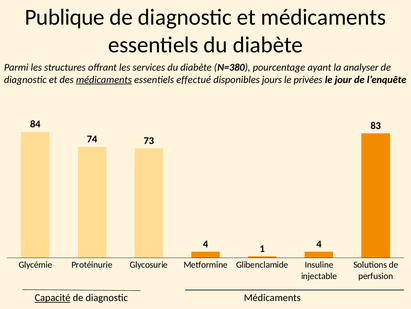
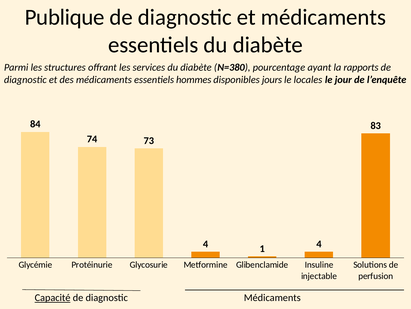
analyser: analyser -> rapports
médicaments at (104, 79) underline: present -> none
effectué: effectué -> hommes
privées: privées -> locales
